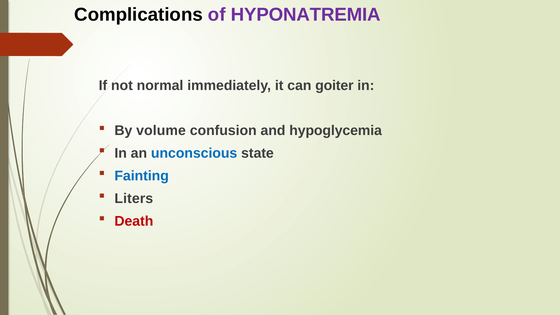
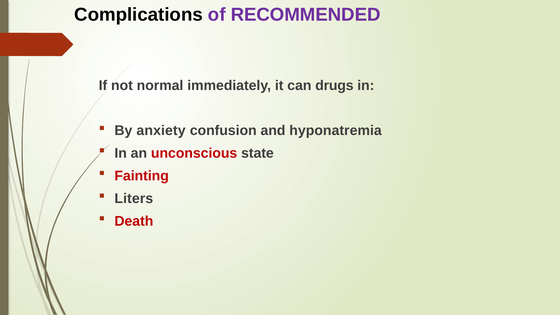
HYPONATREMIA: HYPONATREMIA -> RECOMMENDED
goiter: goiter -> drugs
volume: volume -> anxiety
hypoglycemia: hypoglycemia -> hyponatremia
unconscious colour: blue -> red
Fainting colour: blue -> red
